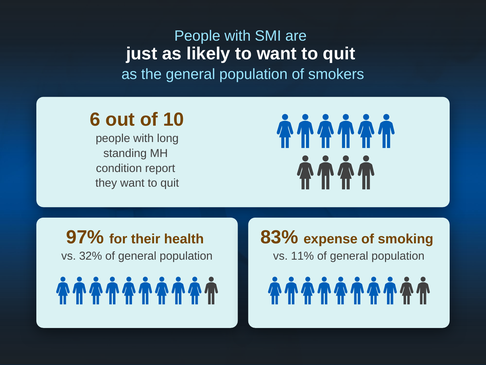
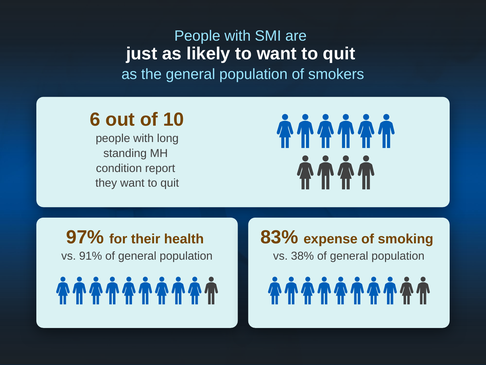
32%: 32% -> 91%
11%: 11% -> 38%
